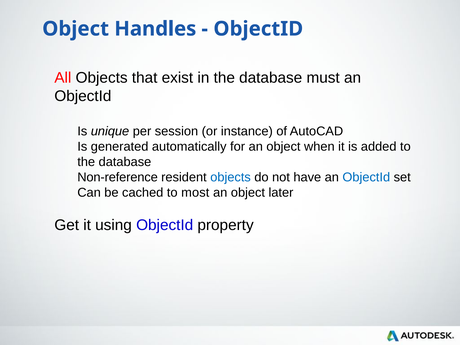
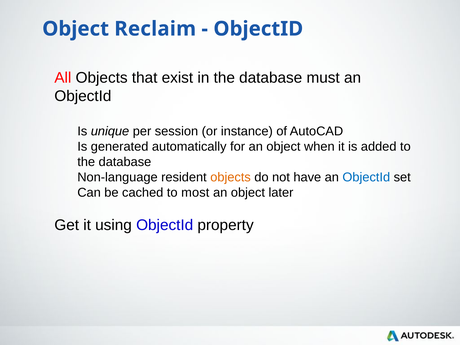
Handles: Handles -> Reclaim
Non-reference: Non-reference -> Non-language
objects at (231, 177) colour: blue -> orange
